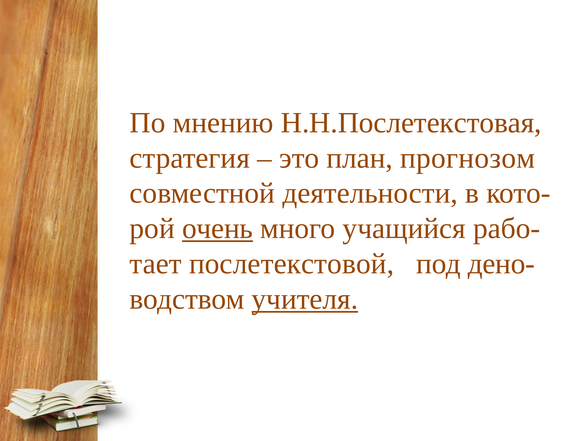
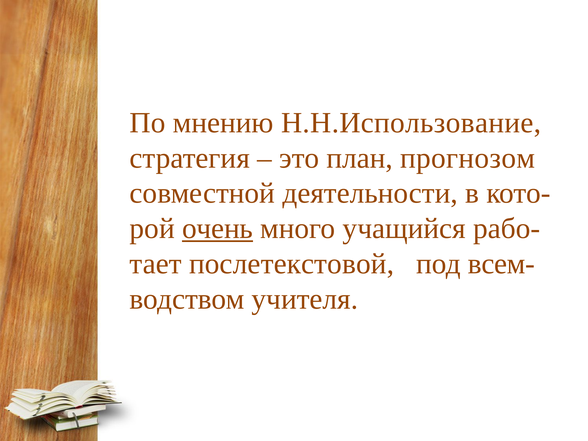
Н.Н.Послетекстовая: Н.Н.Послетекстовая -> Н.Н.Использование
дено-: дено- -> всем-
учителя underline: present -> none
